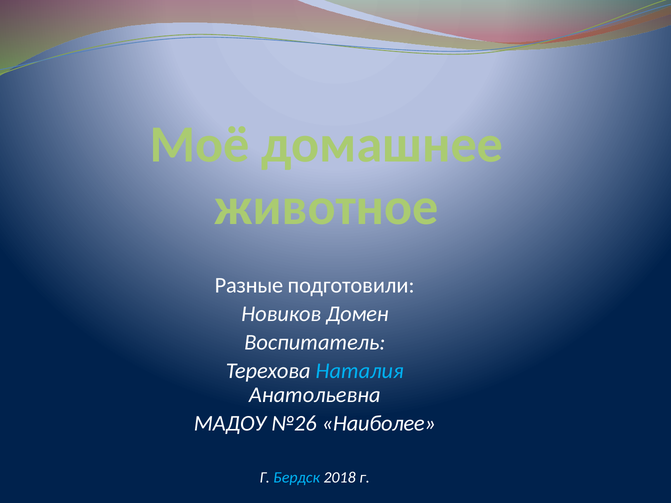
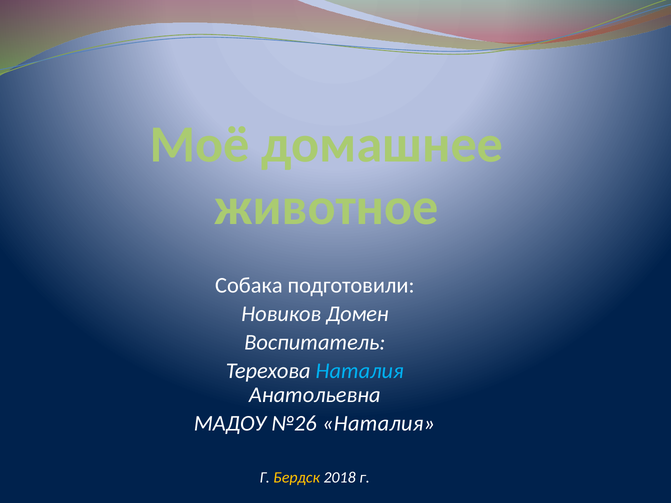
Разные: Разные -> Собака
№26 Наиболее: Наиболее -> Наталия
Бердск colour: light blue -> yellow
